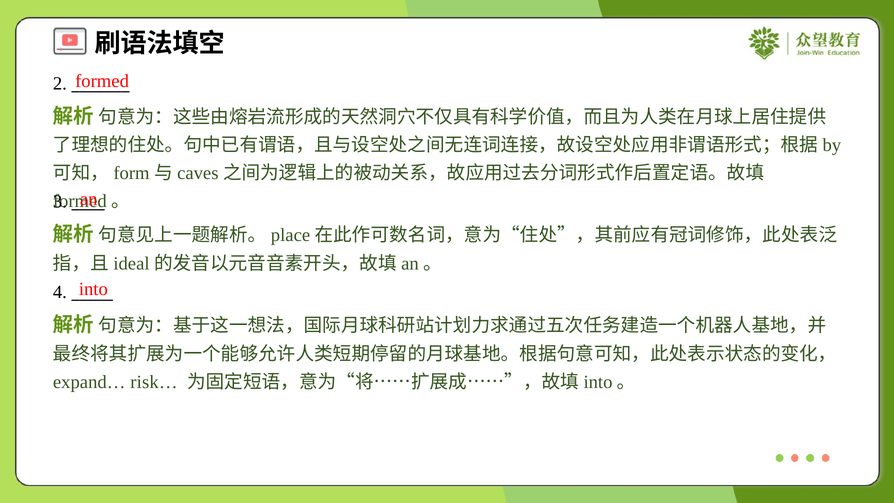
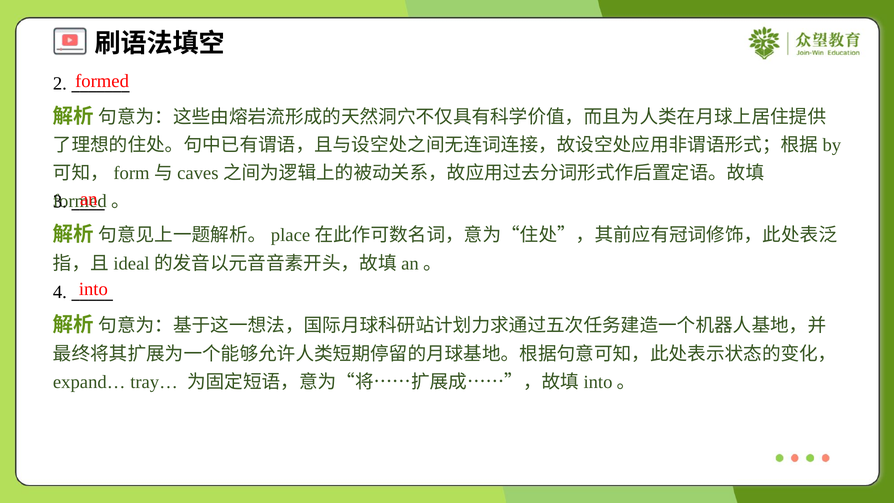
risk…: risk… -> tray…
